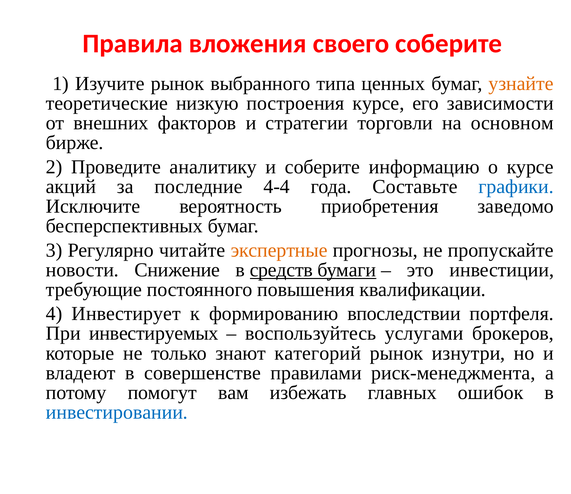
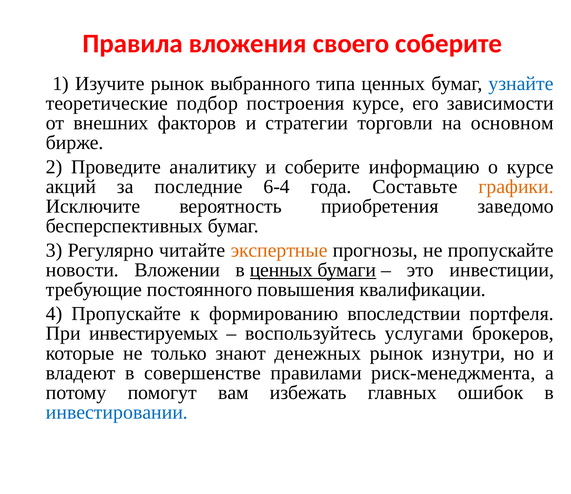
узнайте colour: orange -> blue
низкую: низкую -> подбор
4-4: 4-4 -> 6-4
графики colour: blue -> orange
Снижение: Снижение -> Вложении
в средств: средств -> ценных
4 Инвестирует: Инвестирует -> Пропускайте
категорий: категорий -> денежных
